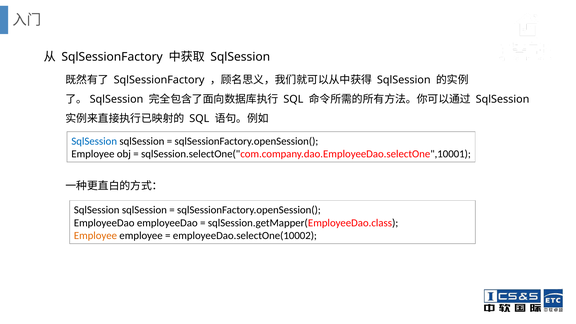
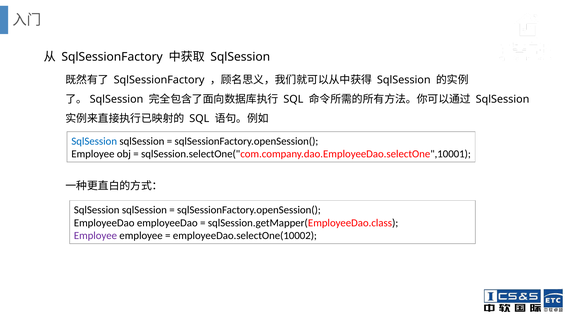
Employee at (95, 236) colour: orange -> purple
